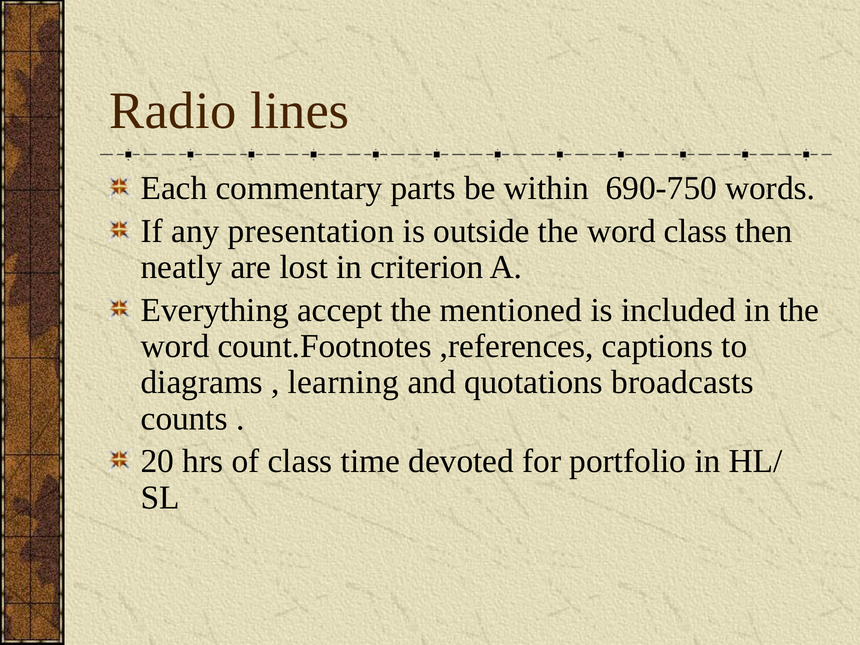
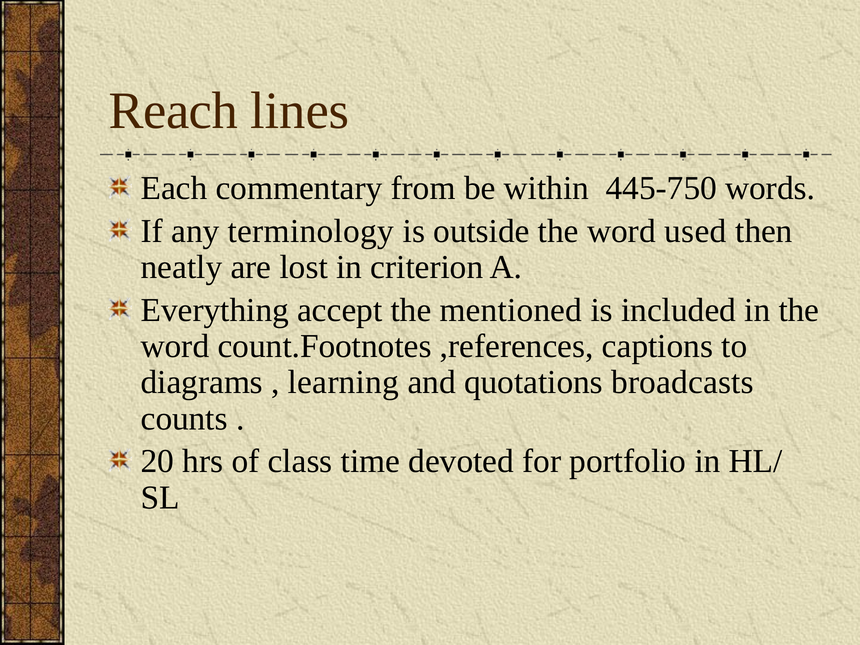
Radio: Radio -> Reach
parts: parts -> from
690-750: 690-750 -> 445-750
presentation: presentation -> terminology
word class: class -> used
